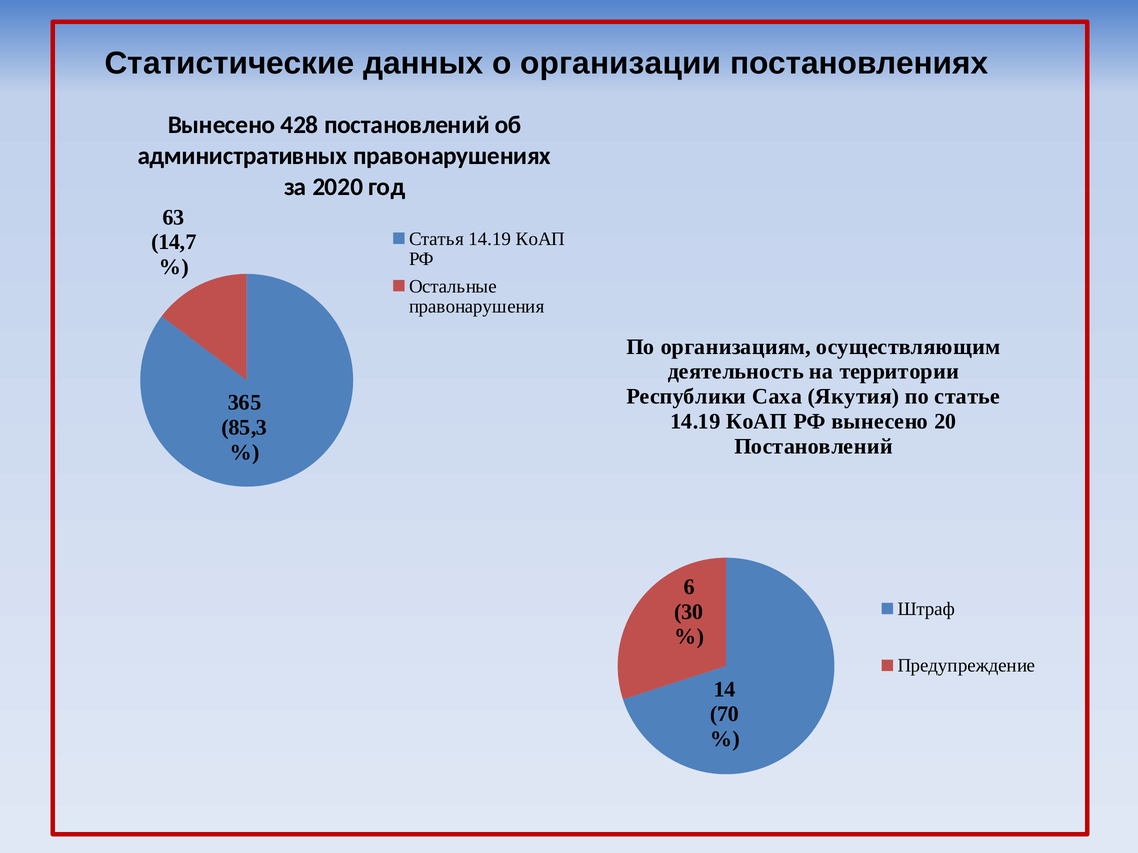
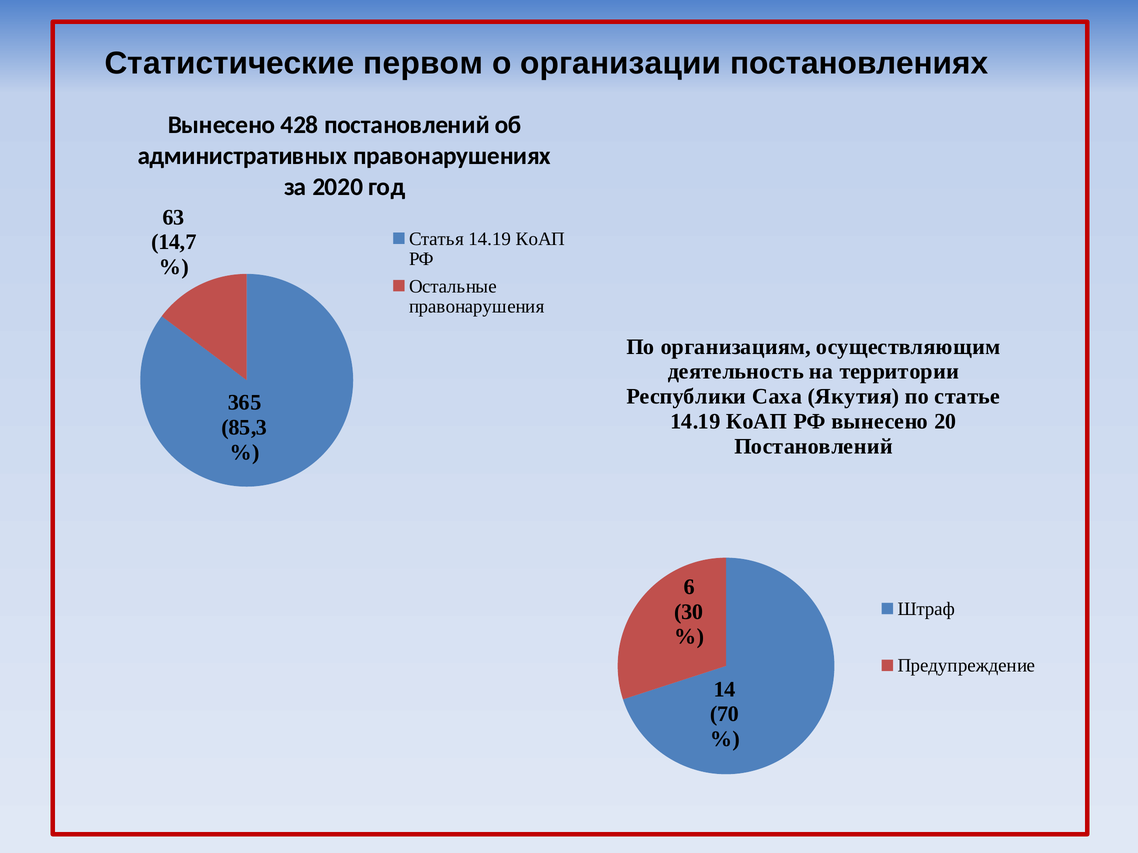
данных: данных -> первом
